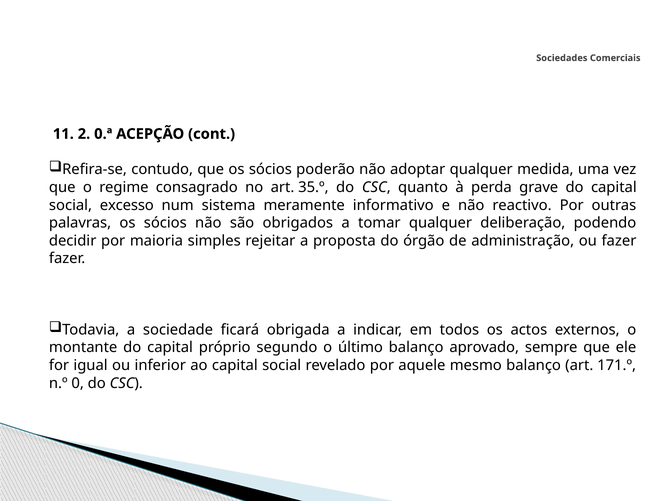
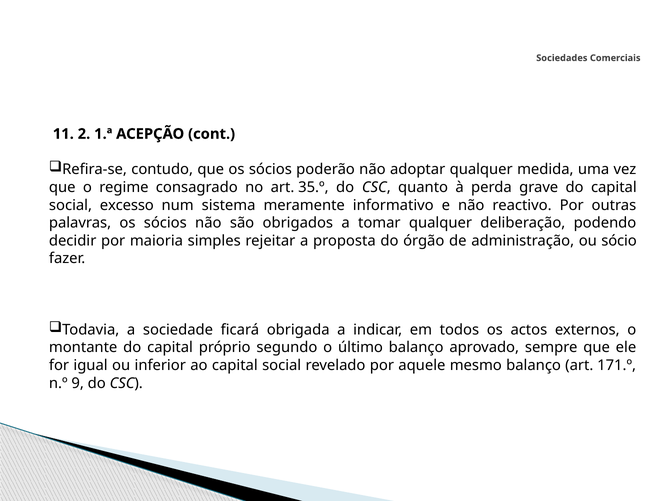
0.ª: 0.ª -> 1.ª
ou fazer: fazer -> sócio
0: 0 -> 9
